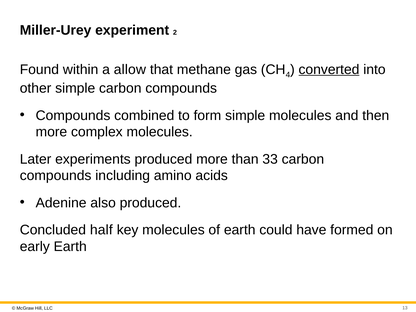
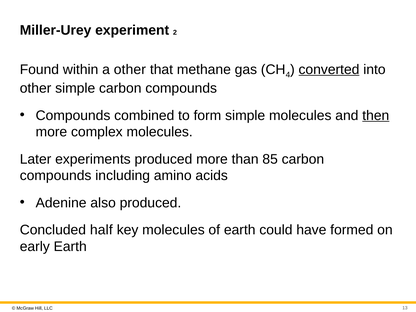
a allow: allow -> other
then underline: none -> present
33: 33 -> 85
